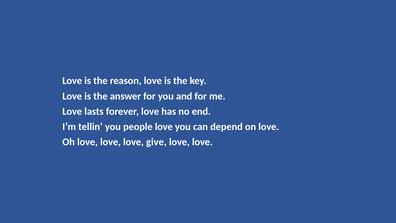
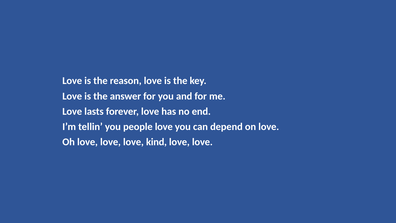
give: give -> kind
